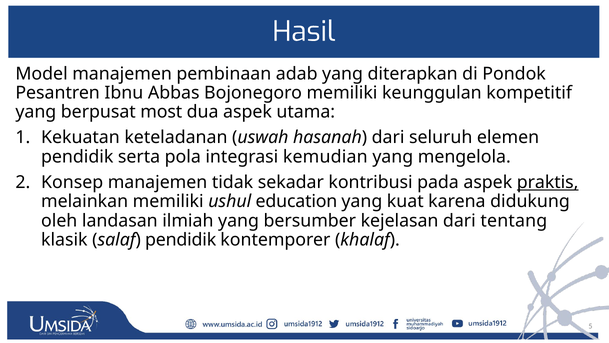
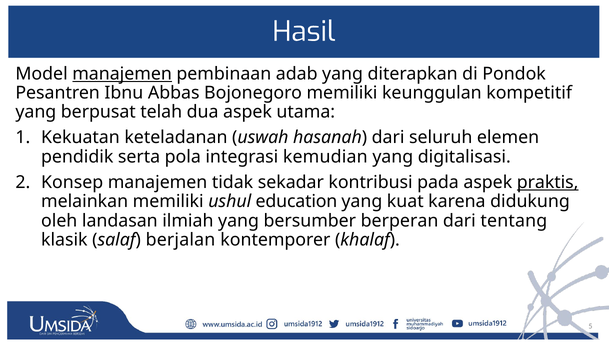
manajemen at (122, 74) underline: none -> present
most: most -> telah
mengelola: mengelola -> digitalisasi
kejelasan: kejelasan -> berperan
salaf pendidik: pendidik -> berjalan
